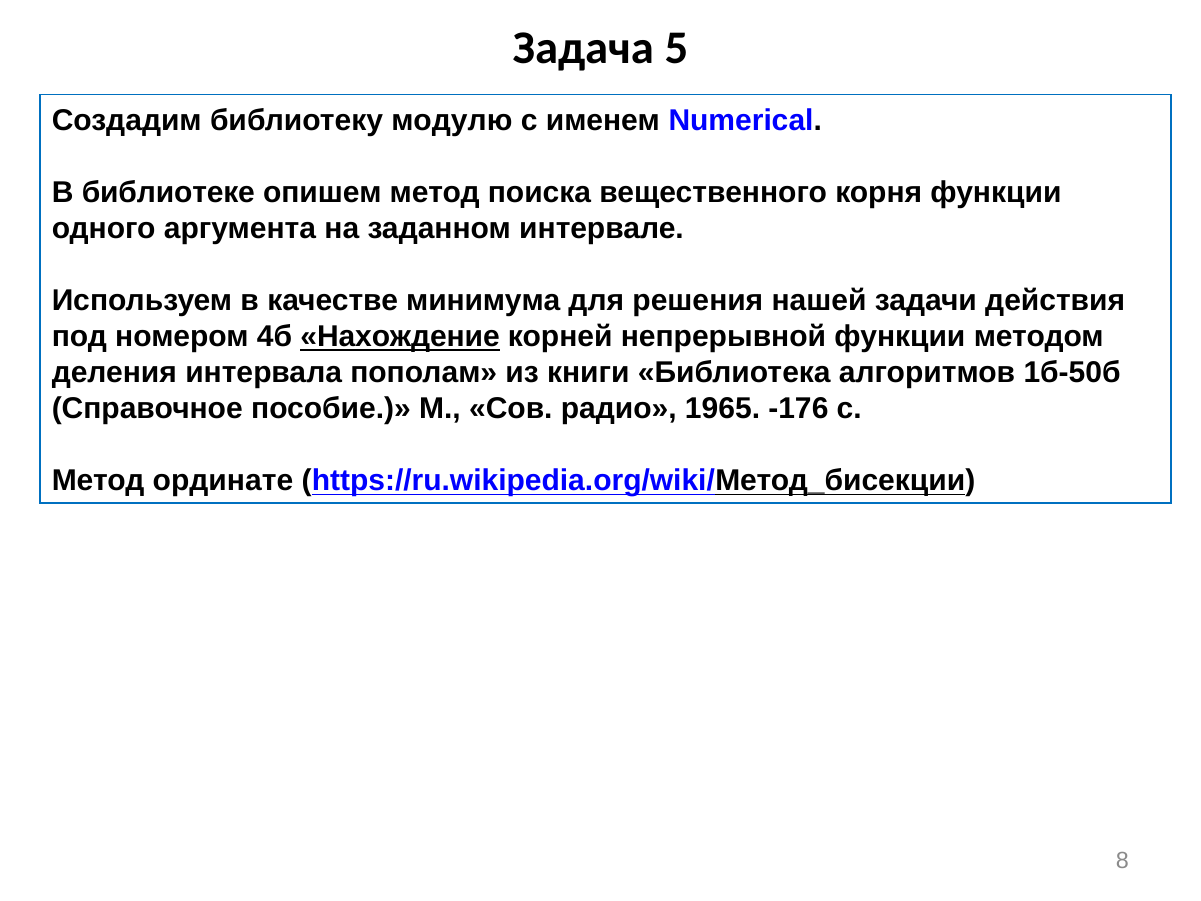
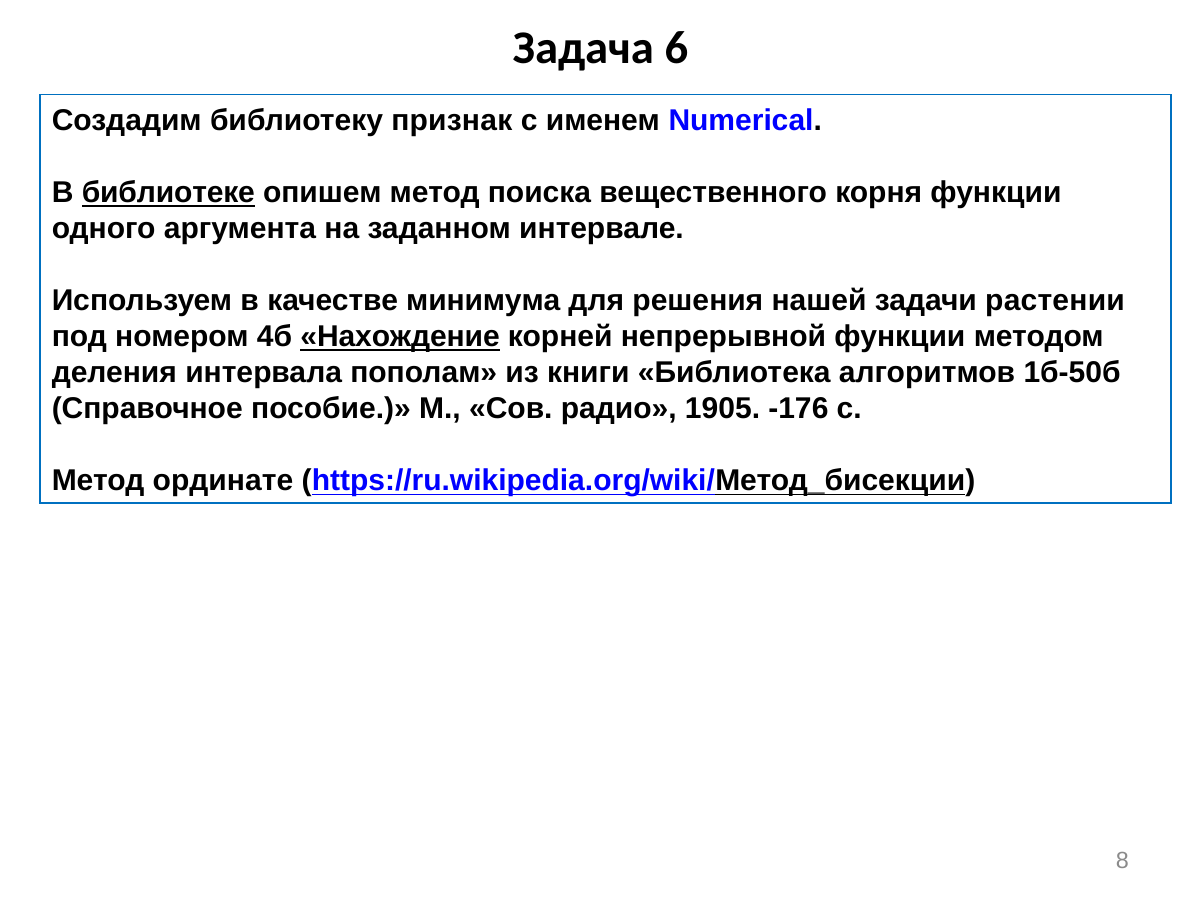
5: 5 -> 6
модулю: модулю -> признак
библиотеке underline: none -> present
действия: действия -> растении
1965: 1965 -> 1905
